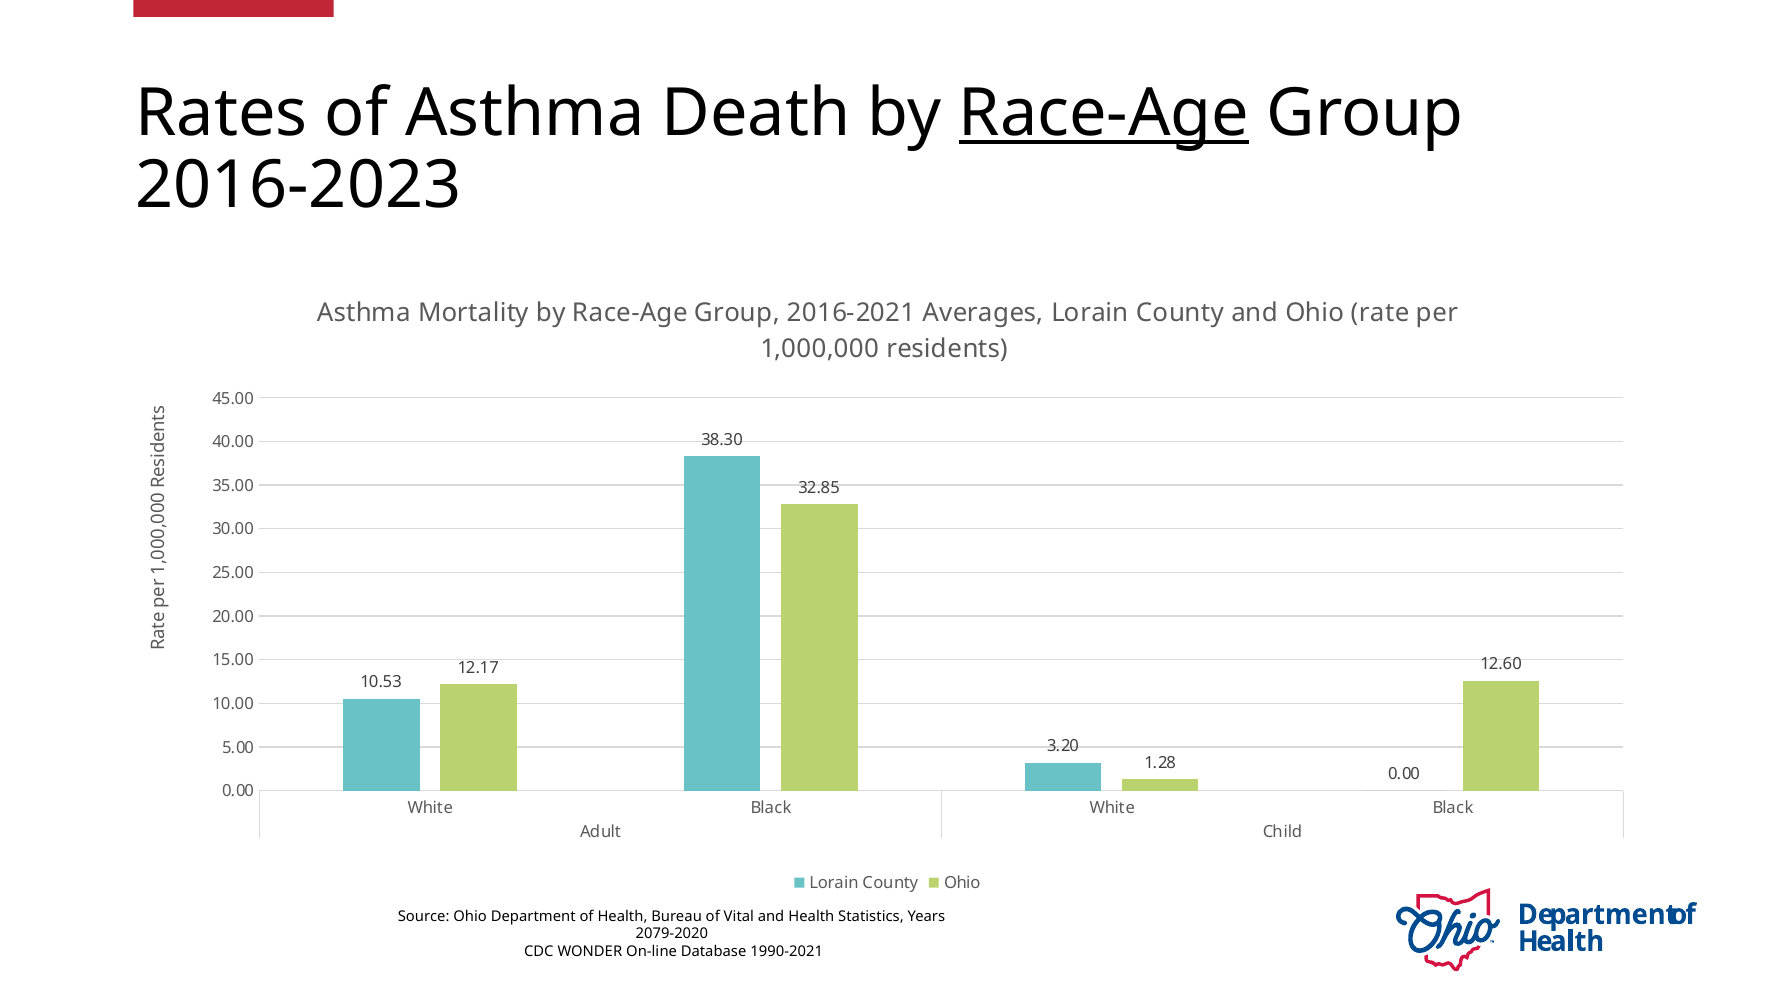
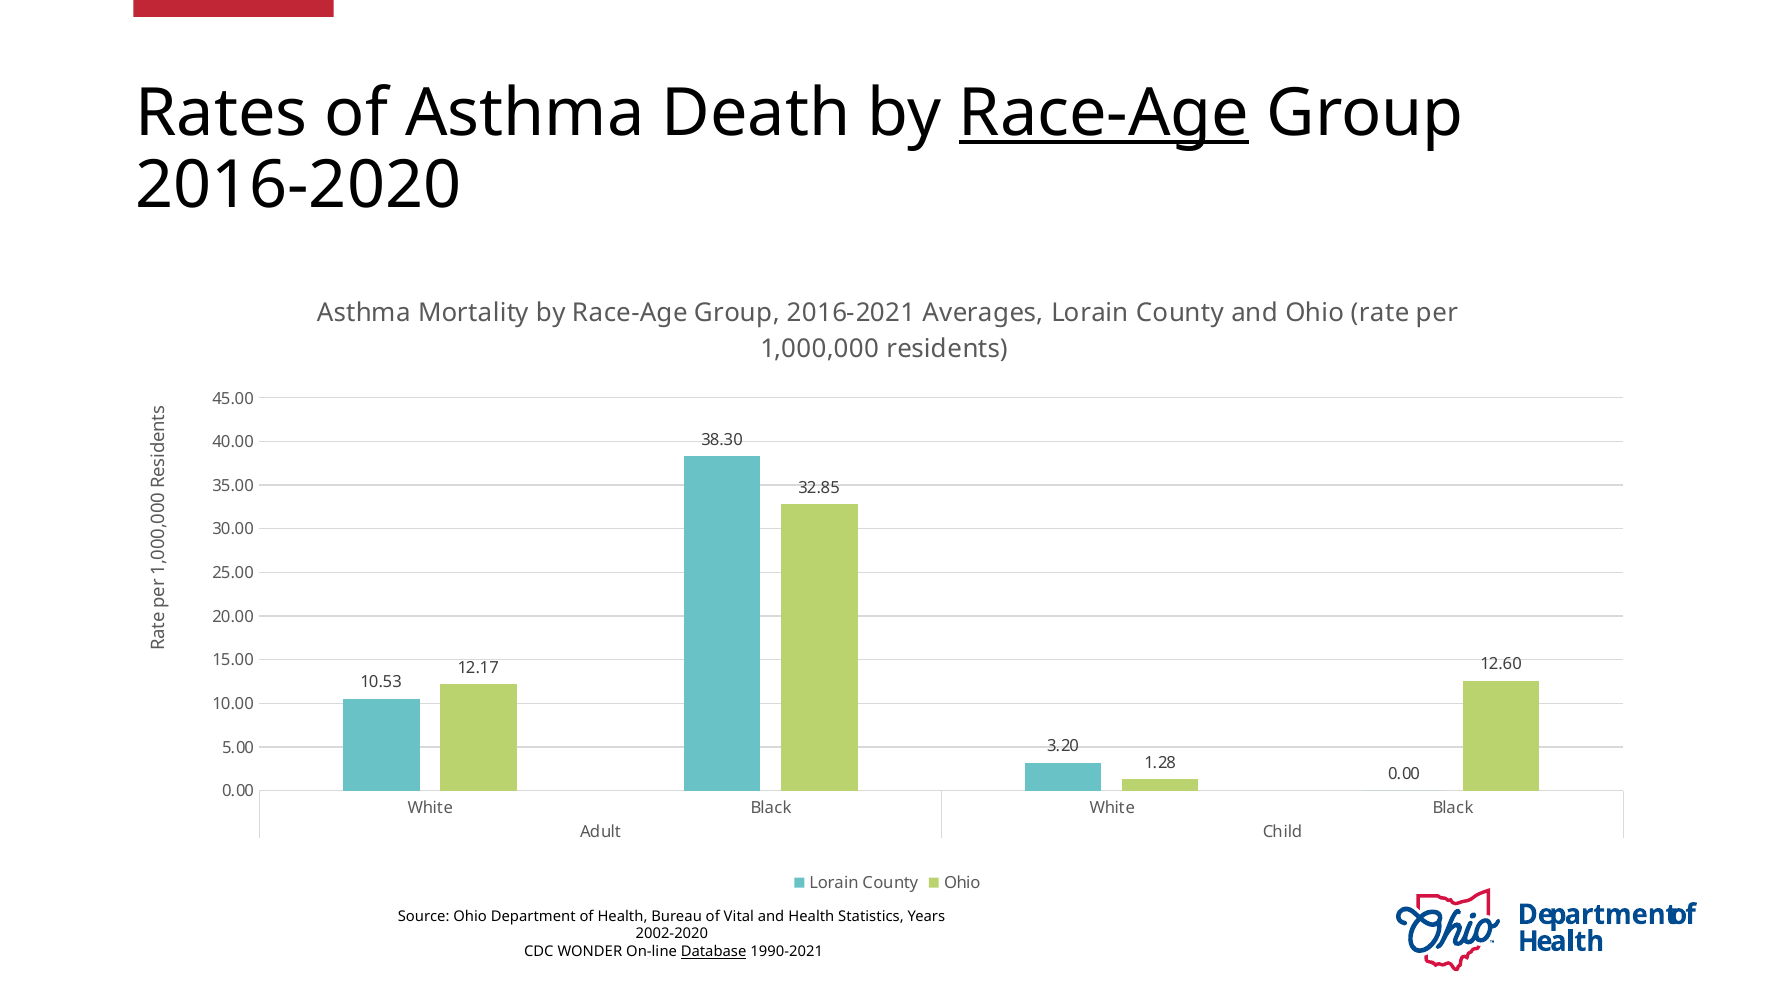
2016-2023: 2016-2023 -> 2016-2020
2079-2020: 2079-2020 -> 2002-2020
Database underline: none -> present
